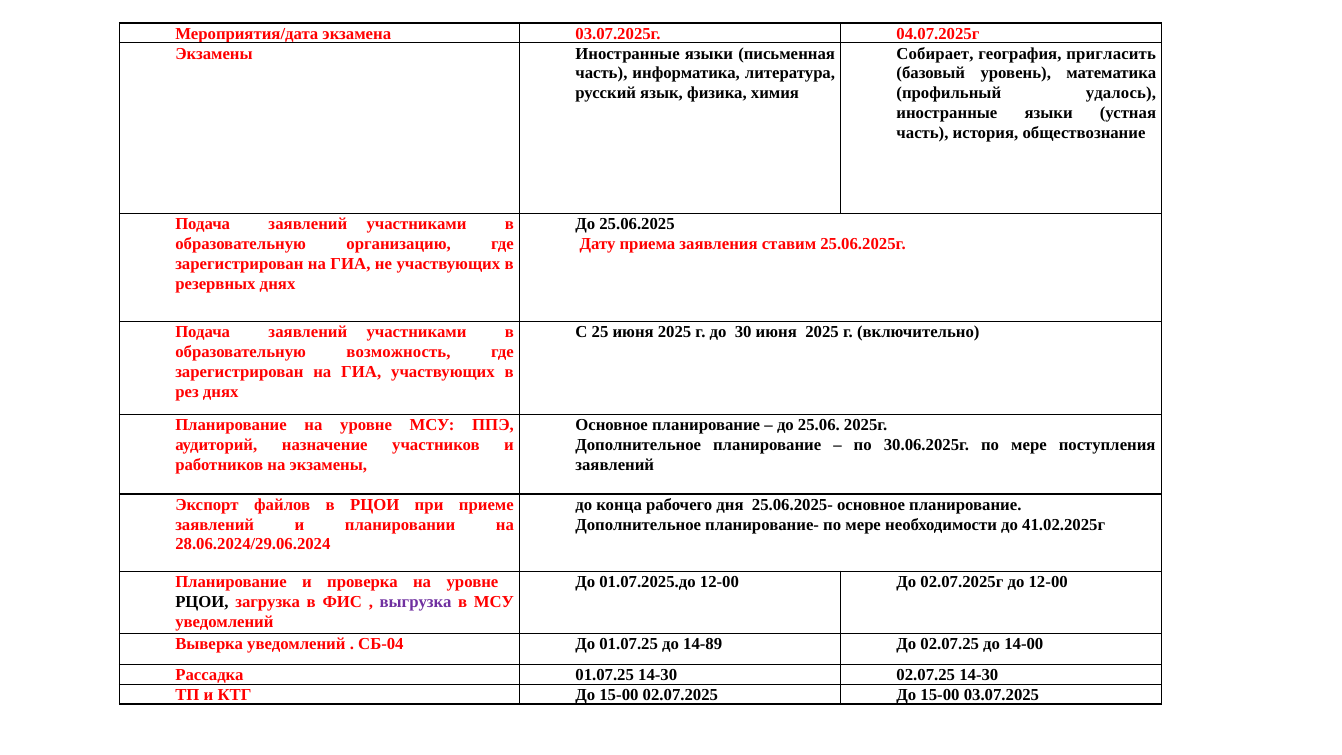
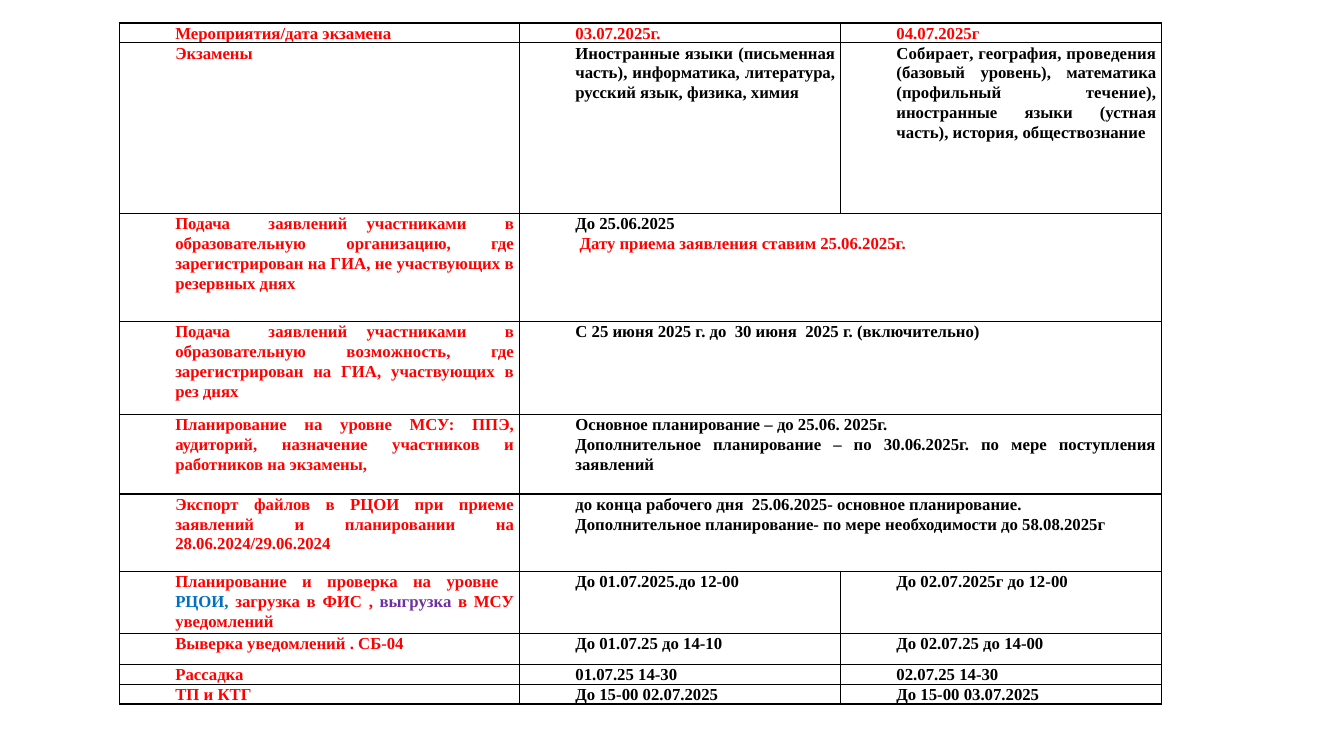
пригласить: пригласить -> проведения
удалось: удалось -> течение
41.02.2025г: 41.02.2025г -> 58.08.2025г
РЦОИ at (202, 602) colour: black -> blue
14-89: 14-89 -> 14-10
